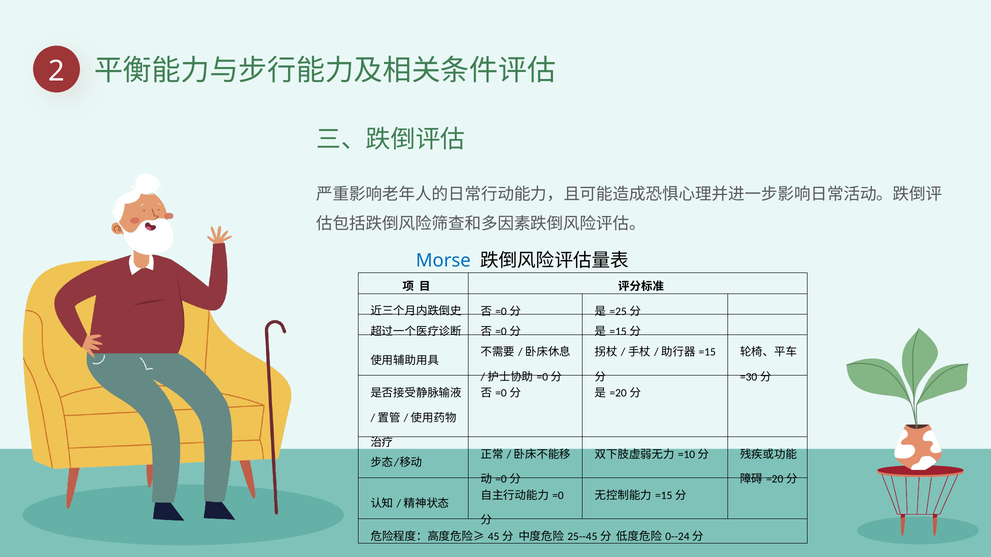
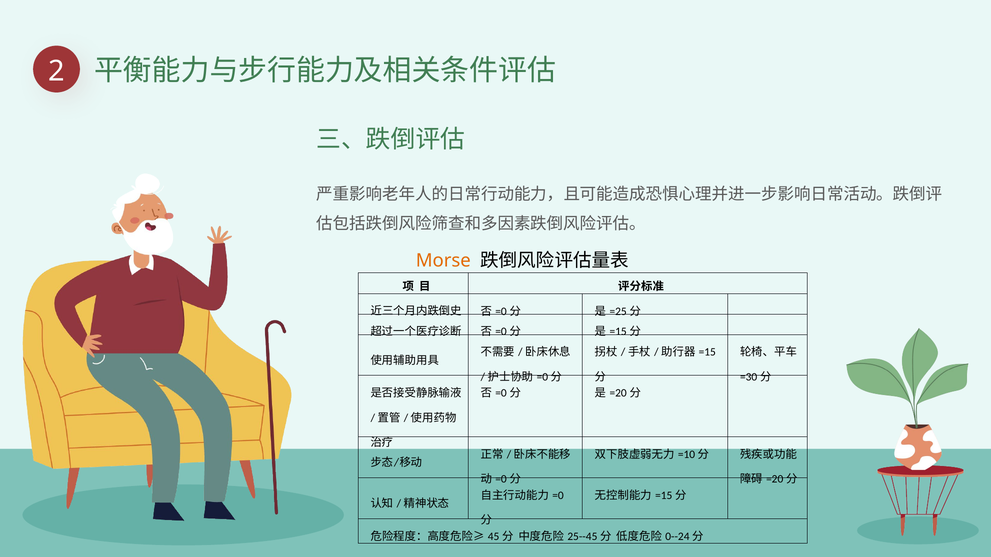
Morse colour: blue -> orange
